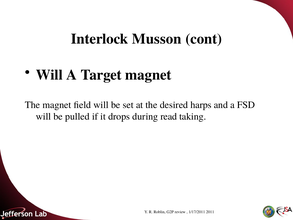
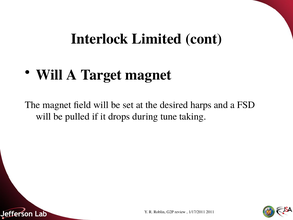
Musson: Musson -> Limited
read: read -> tune
